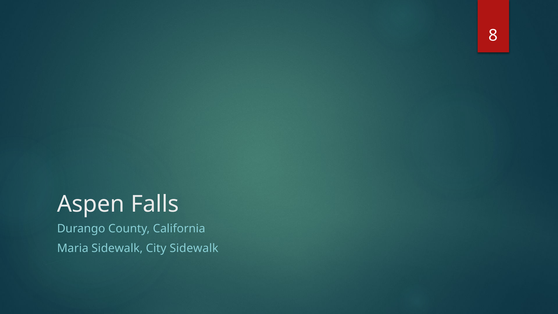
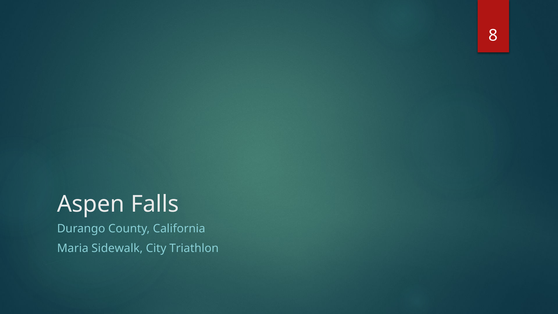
City Sidewalk: Sidewalk -> Triathlon
